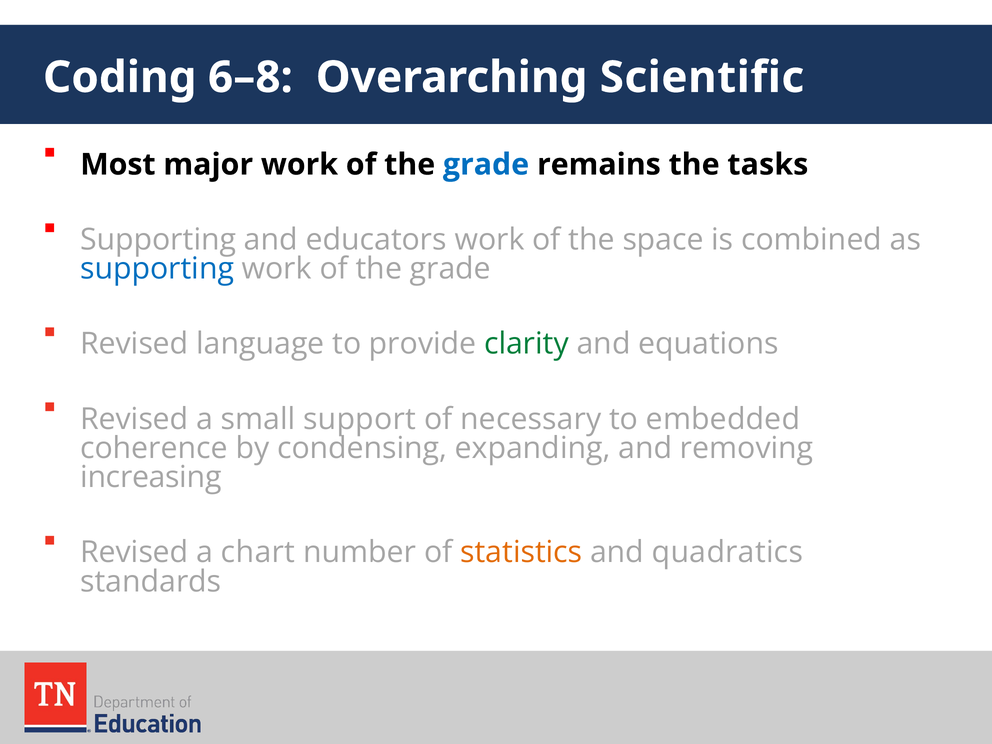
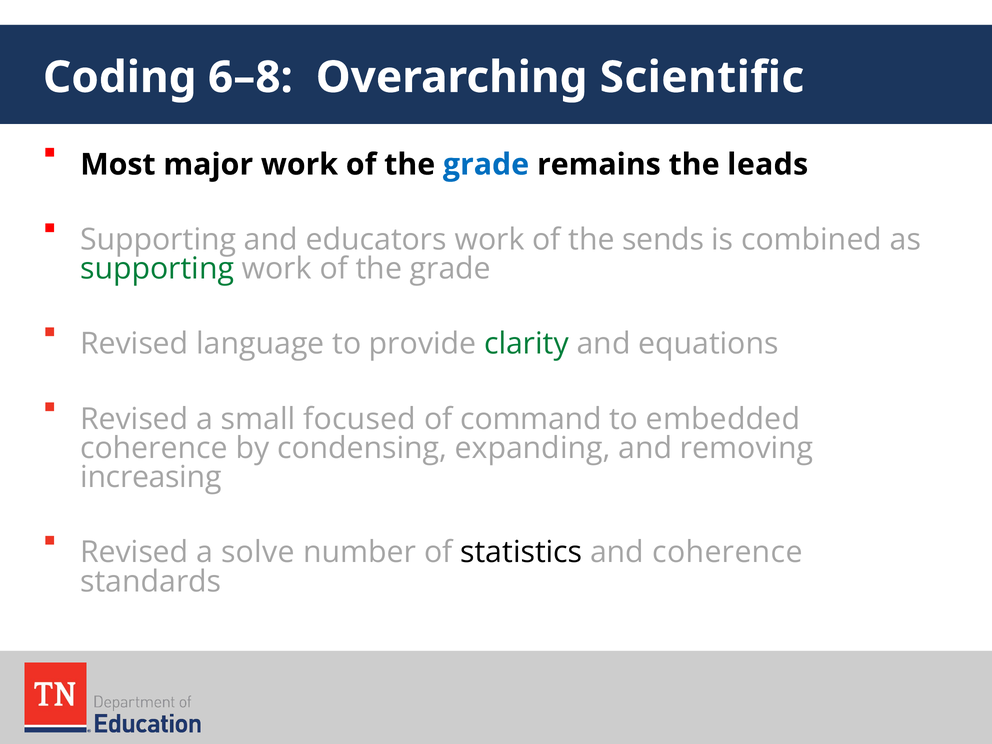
tasks: tasks -> leads
space: space -> sends
supporting at (157, 269) colour: blue -> green
support: support -> focused
necessary: necessary -> command
chart: chart -> solve
statistics colour: orange -> black
and quadratics: quadratics -> coherence
